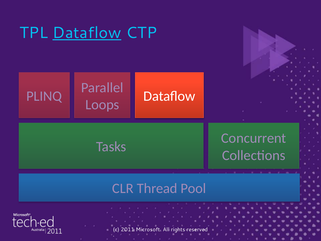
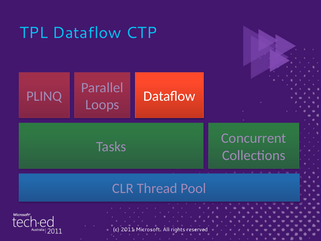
Dataflow at (87, 33) underline: present -> none
